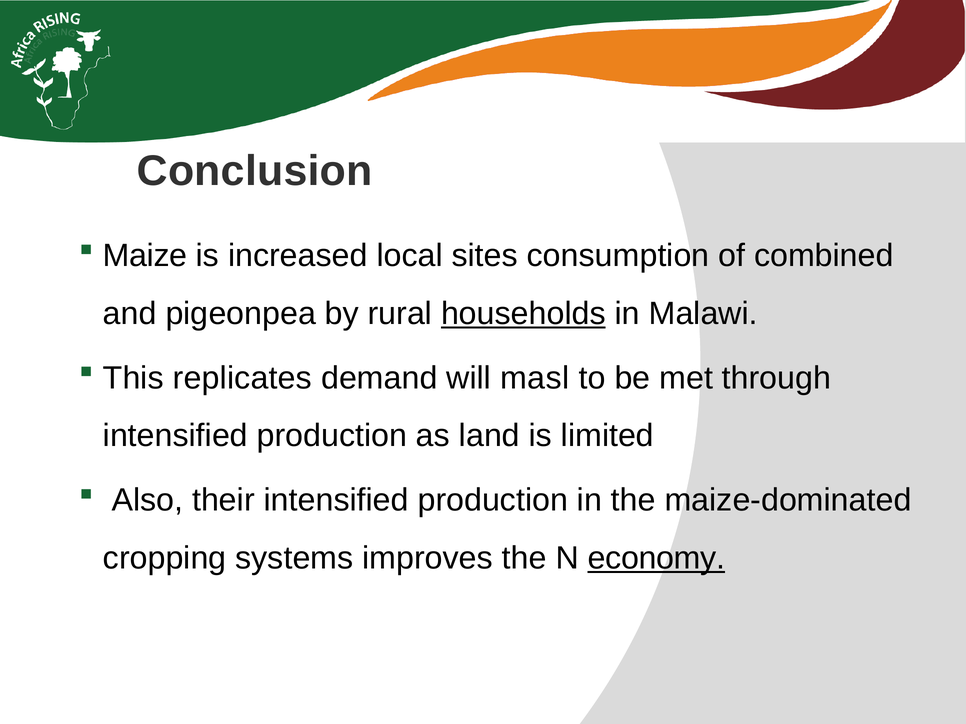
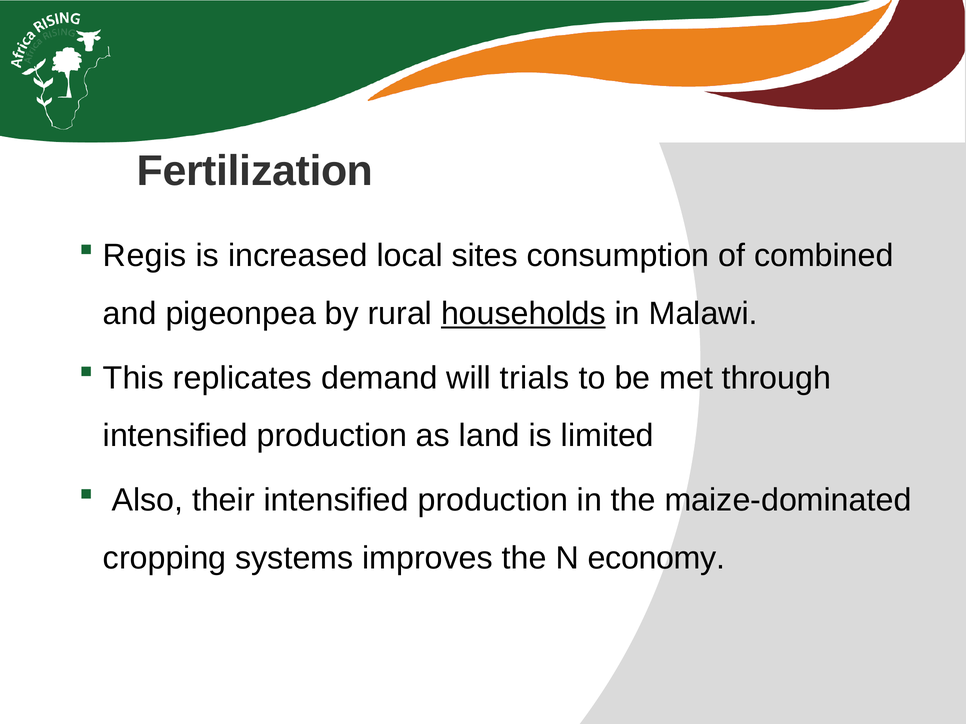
Conclusion: Conclusion -> Fertilization
Maize: Maize -> Regis
masl: masl -> trials
economy underline: present -> none
